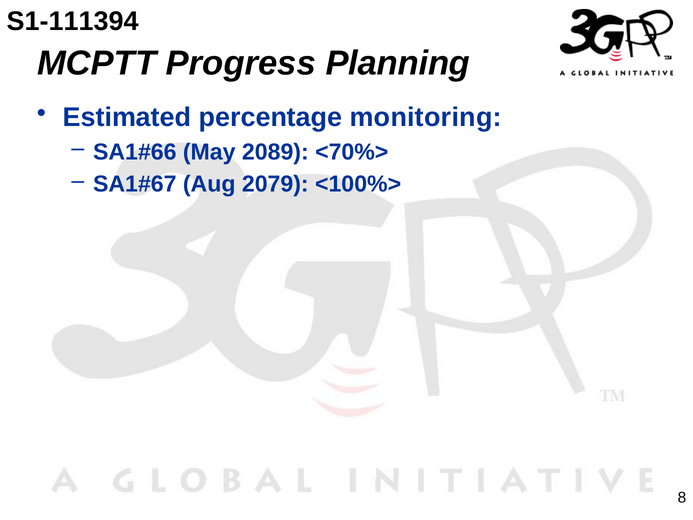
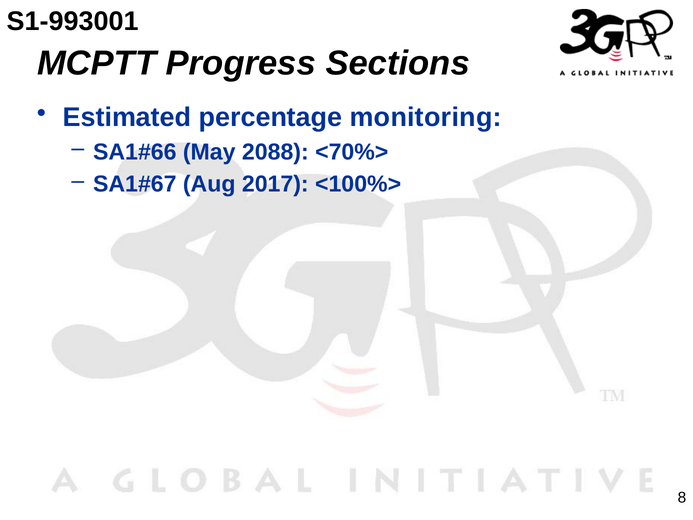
S1-111394: S1-111394 -> S1-993001
Planning: Planning -> Sections
2089: 2089 -> 2088
2079: 2079 -> 2017
